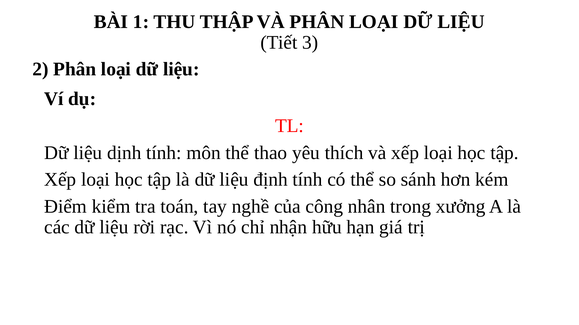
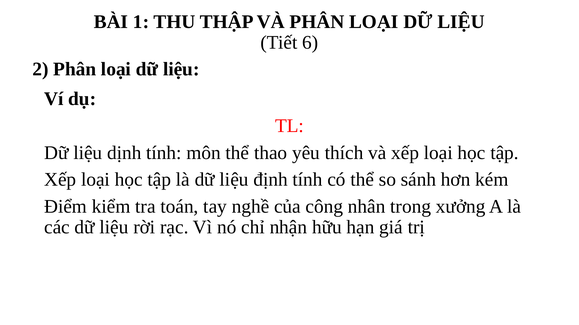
3: 3 -> 6
